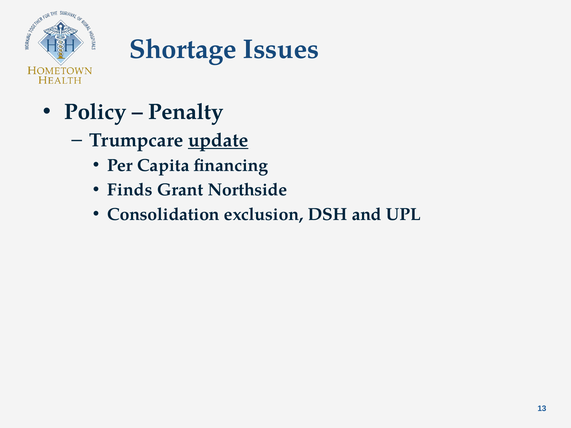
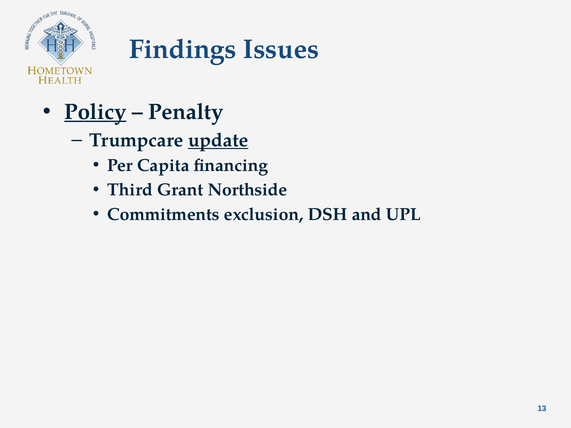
Shortage: Shortage -> Findings
Policy underline: none -> present
Finds: Finds -> Third
Consolidation: Consolidation -> Commitments
